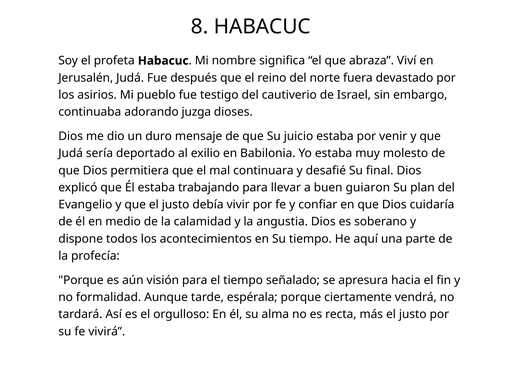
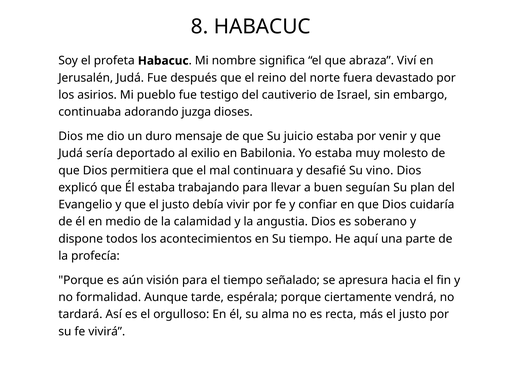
final: final -> vino
guiaron: guiaron -> seguían
